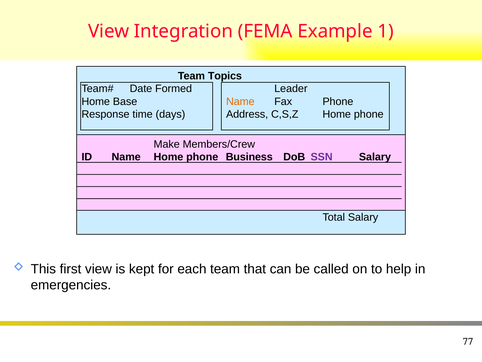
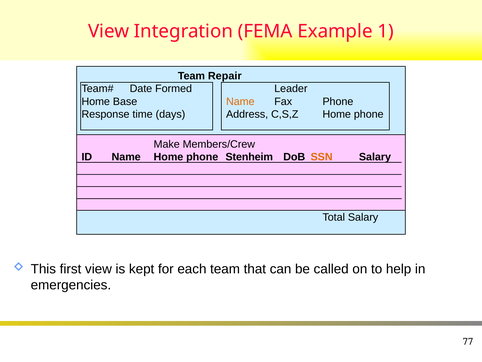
Topics: Topics -> Repair
Business: Business -> Stenheim
SSN colour: purple -> orange
